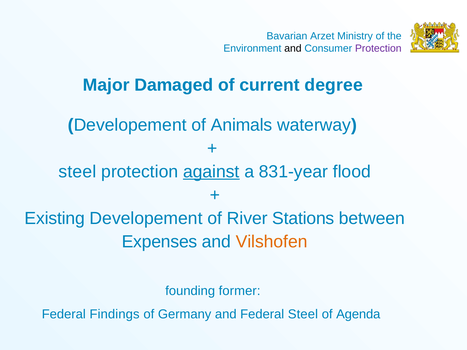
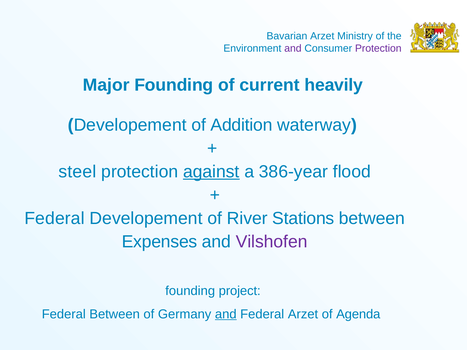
and at (293, 49) colour: black -> purple
Major Damaged: Damaged -> Founding
degree: degree -> heavily
Animals: Animals -> Addition
831-year: 831-year -> 386-year
Existing at (55, 219): Existing -> Federal
Vilshofen colour: orange -> purple
former: former -> project
Federal Findings: Findings -> Between
and at (226, 314) underline: none -> present
Federal Steel: Steel -> Arzet
